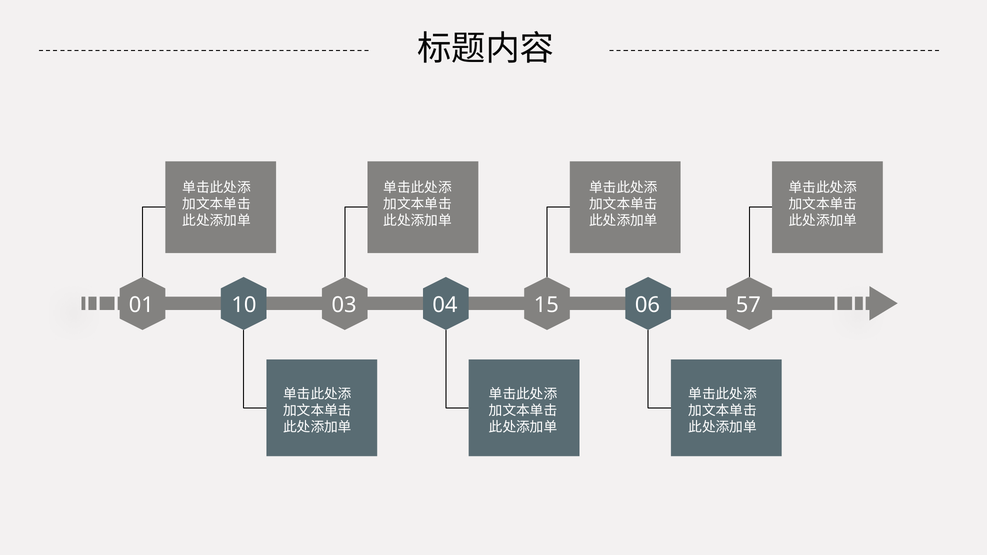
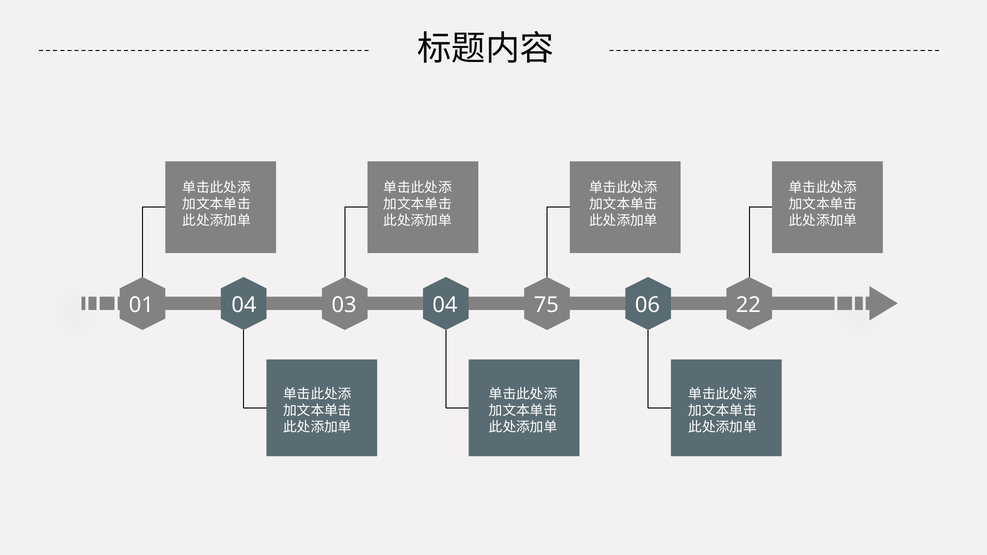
01 10: 10 -> 04
15: 15 -> 75
57: 57 -> 22
